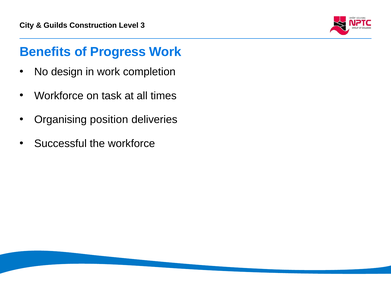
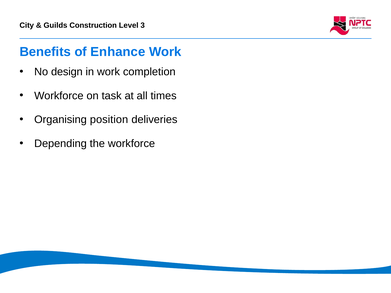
Progress: Progress -> Enhance
Successful: Successful -> Depending
